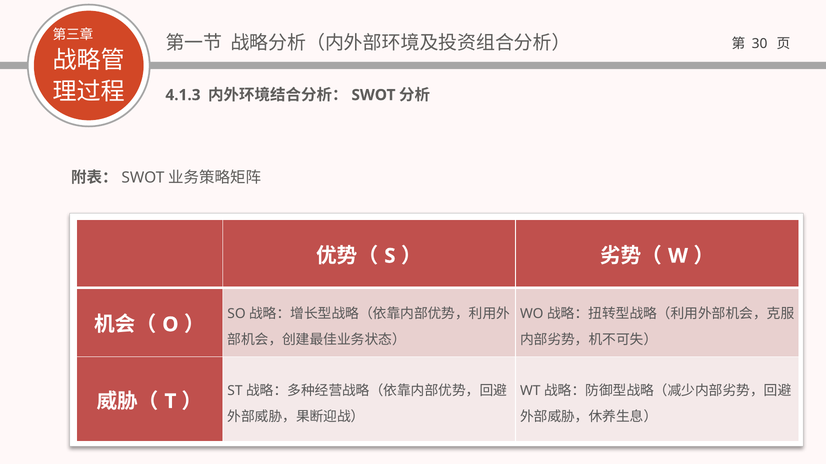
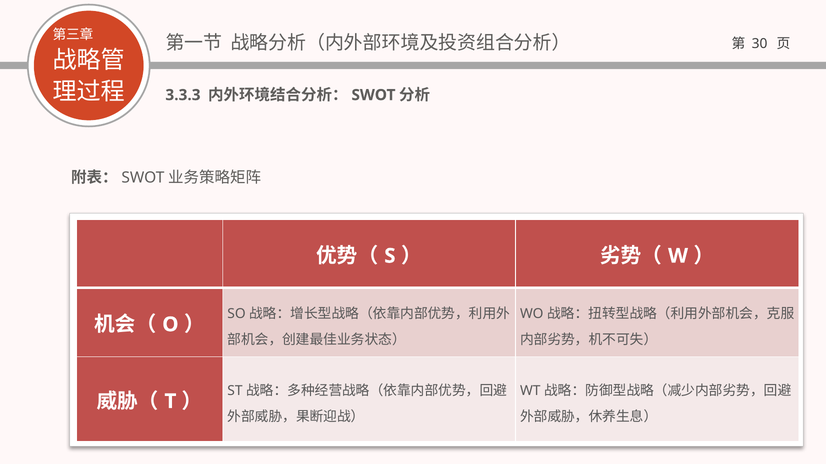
4.1.3: 4.1.3 -> 3.3.3
